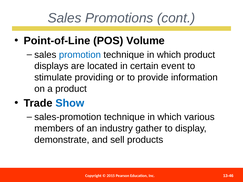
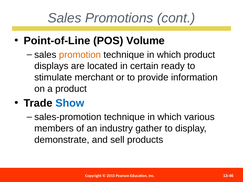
promotion colour: blue -> orange
event: event -> ready
providing: providing -> merchant
